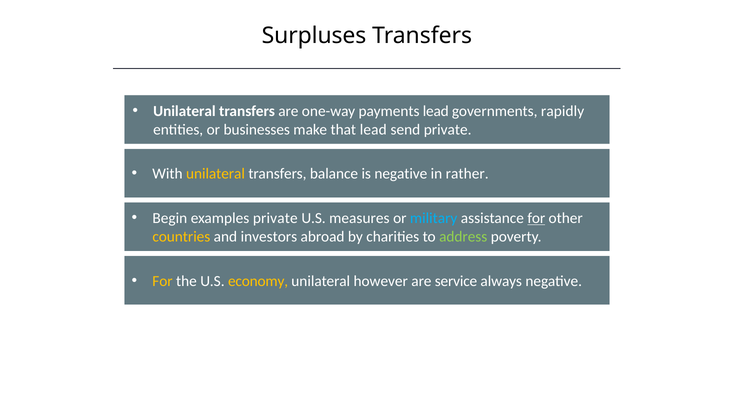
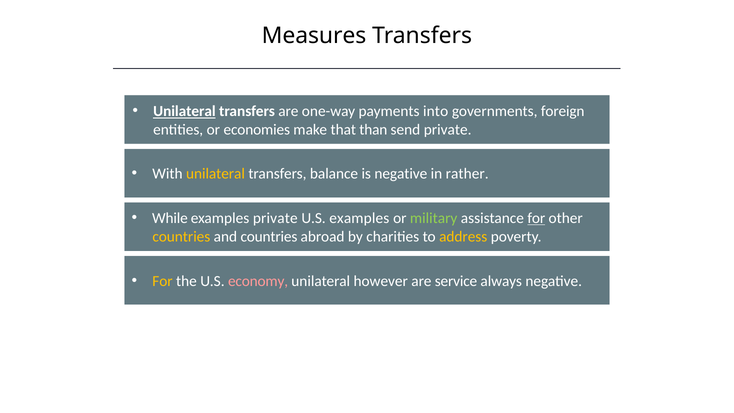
Surpluses: Surpluses -> Measures
Unilateral at (184, 111) underline: none -> present
payments lead: lead -> into
rapidly: rapidly -> foreign
businesses: businesses -> economies
that lead: lead -> than
Begin: Begin -> While
U.S measures: measures -> examples
military colour: light blue -> light green
and investors: investors -> countries
address colour: light green -> yellow
economy colour: yellow -> pink
